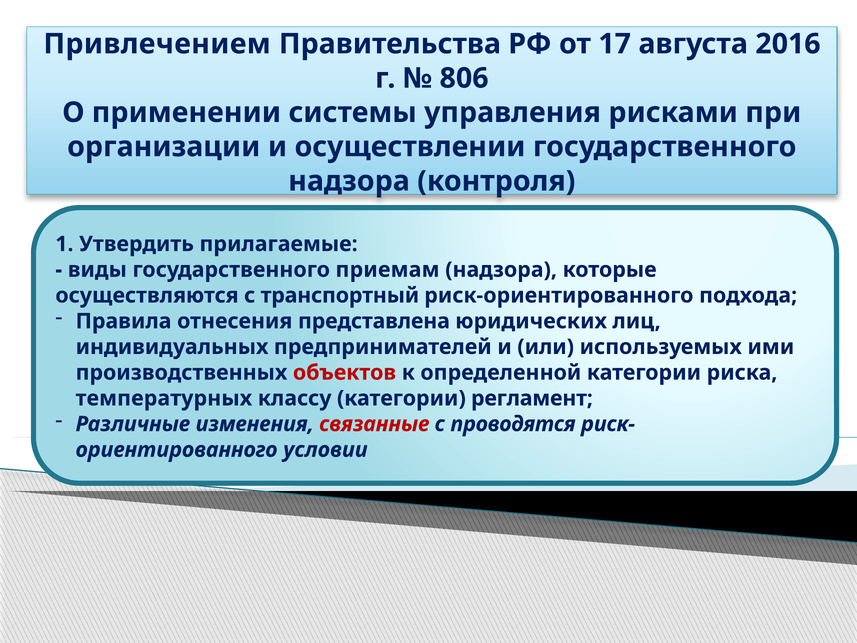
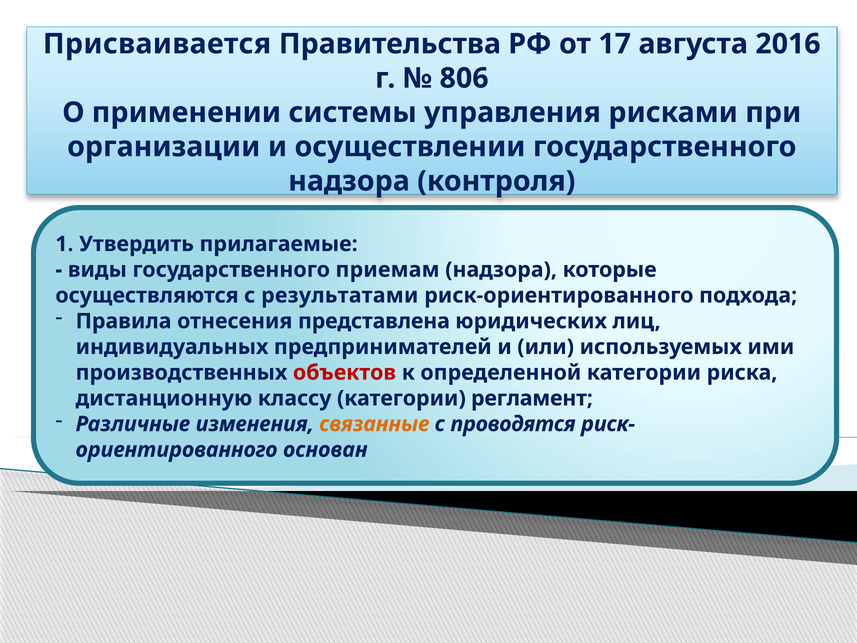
Привлечением: Привлечением -> Присваивается
транспортный: транспортный -> результатами
температурных: температурных -> дистанционную
связанные colour: red -> orange
условии: условии -> основан
